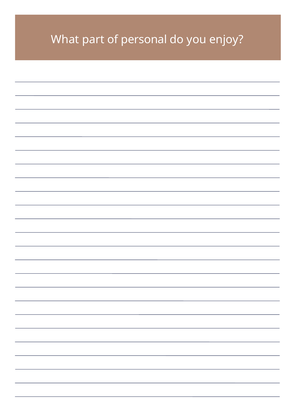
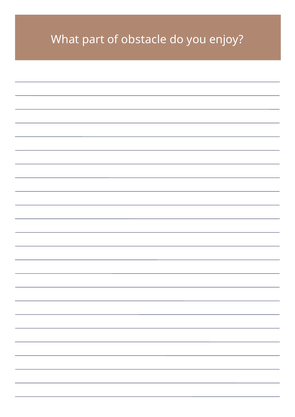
personal: personal -> obstacle
